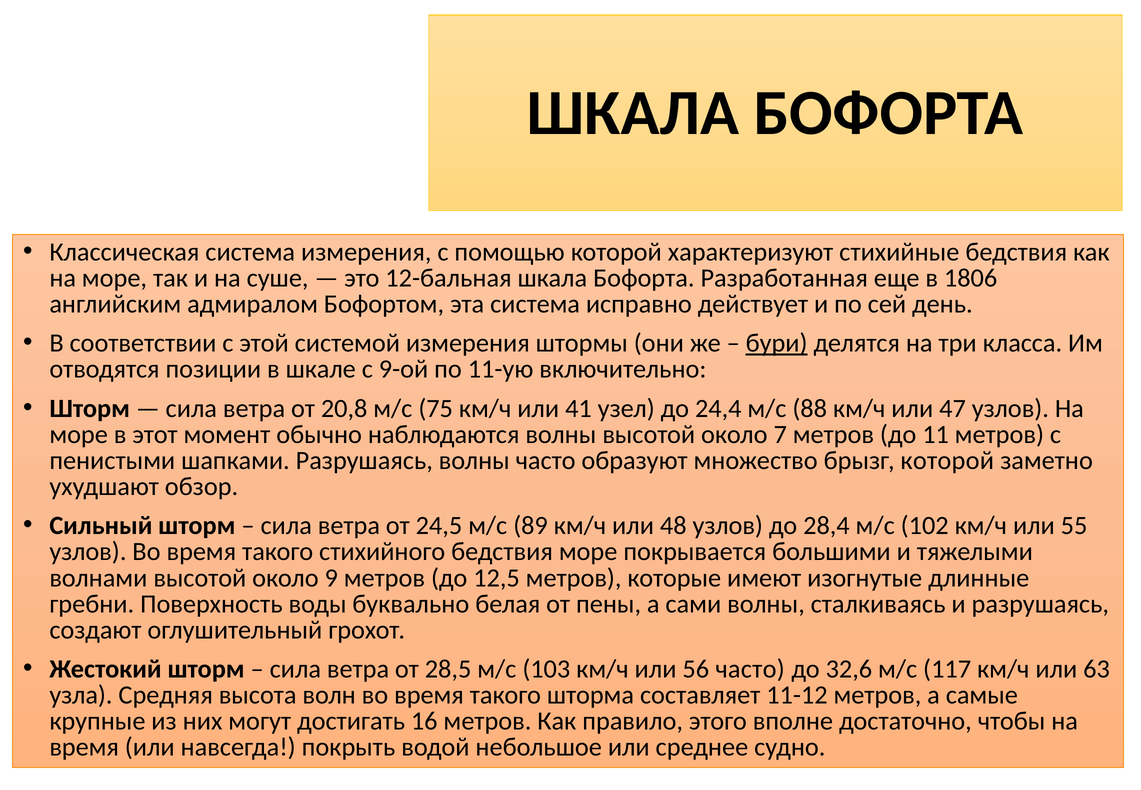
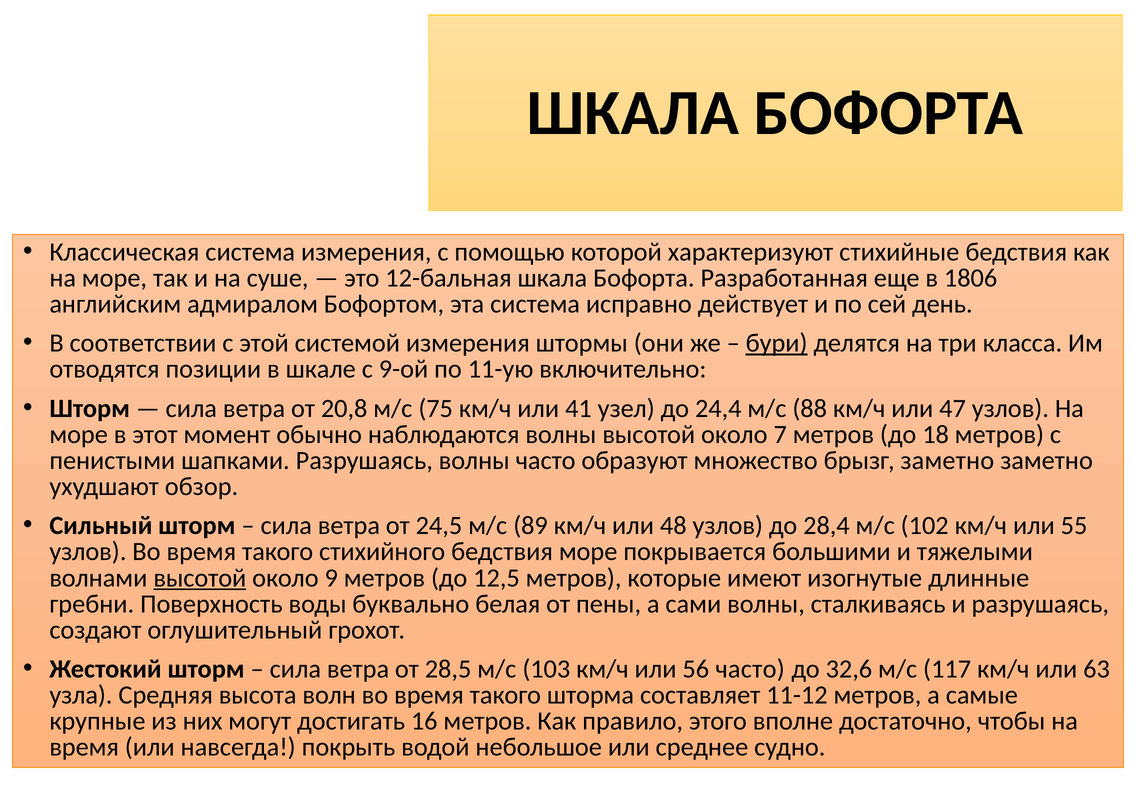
11: 11 -> 18
брызг которой: которой -> заметно
высотой at (200, 578) underline: none -> present
